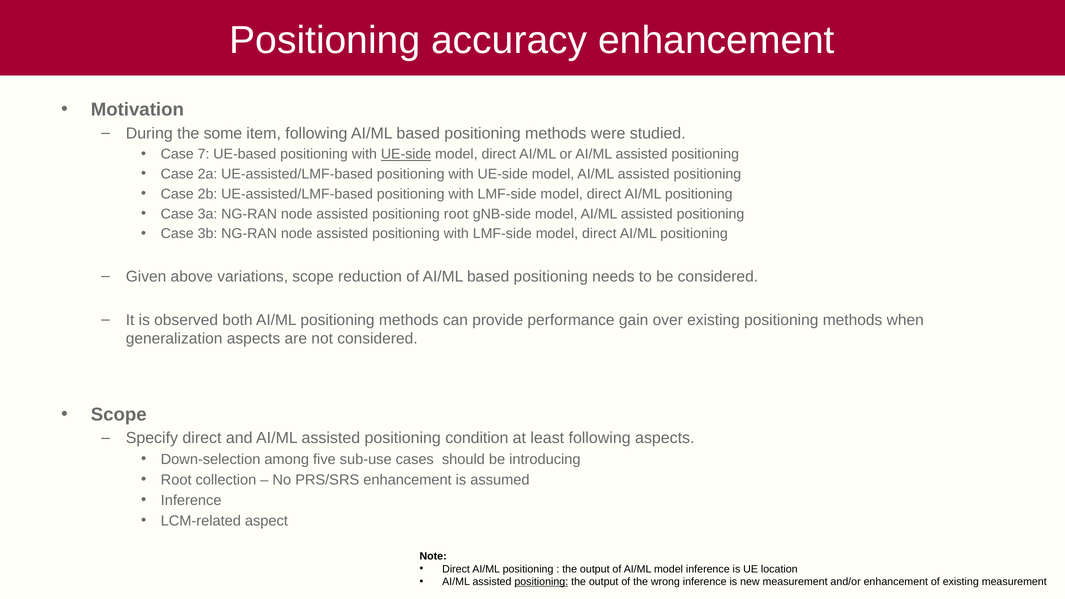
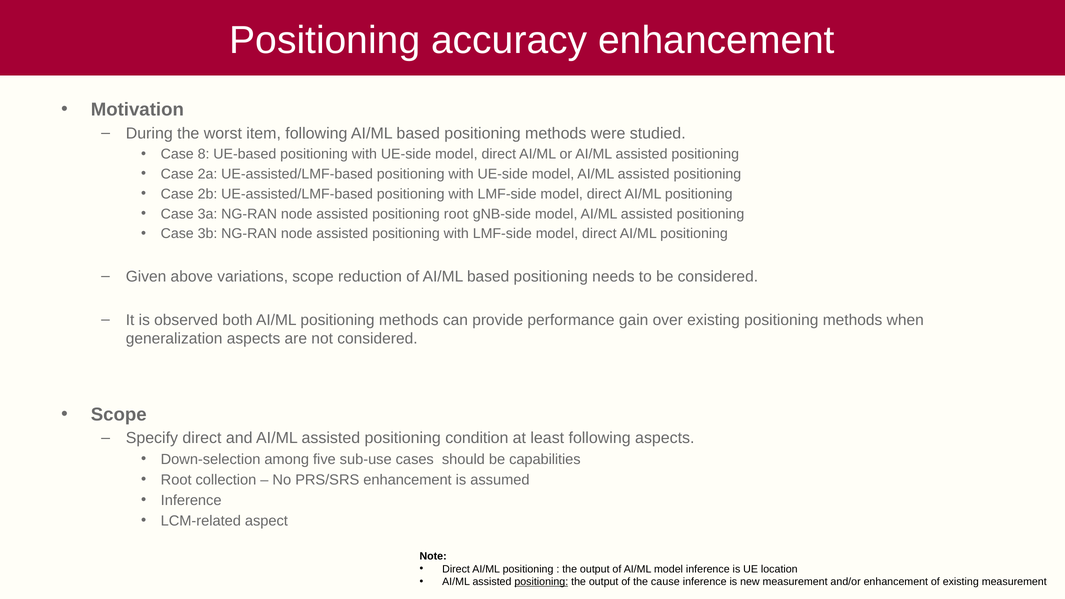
some: some -> worst
7: 7 -> 8
UE-side at (406, 154) underline: present -> none
introducing: introducing -> capabilities
wrong: wrong -> cause
